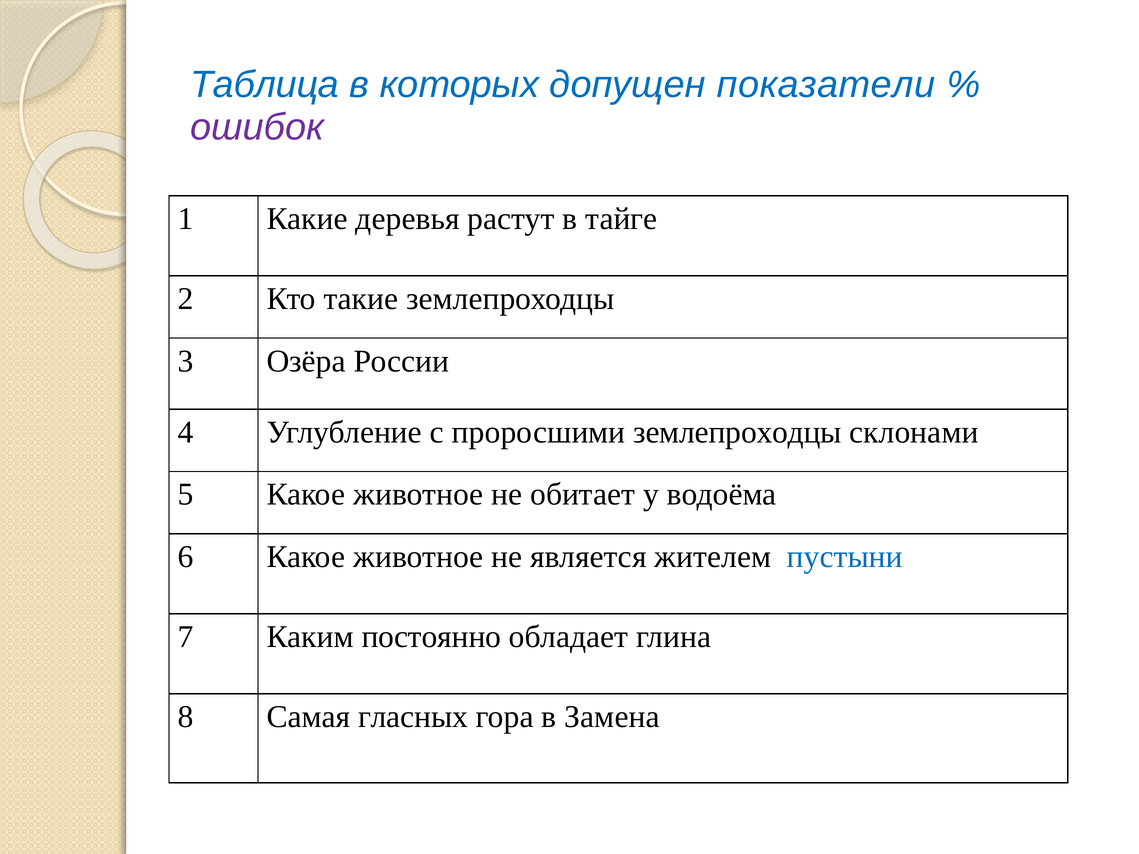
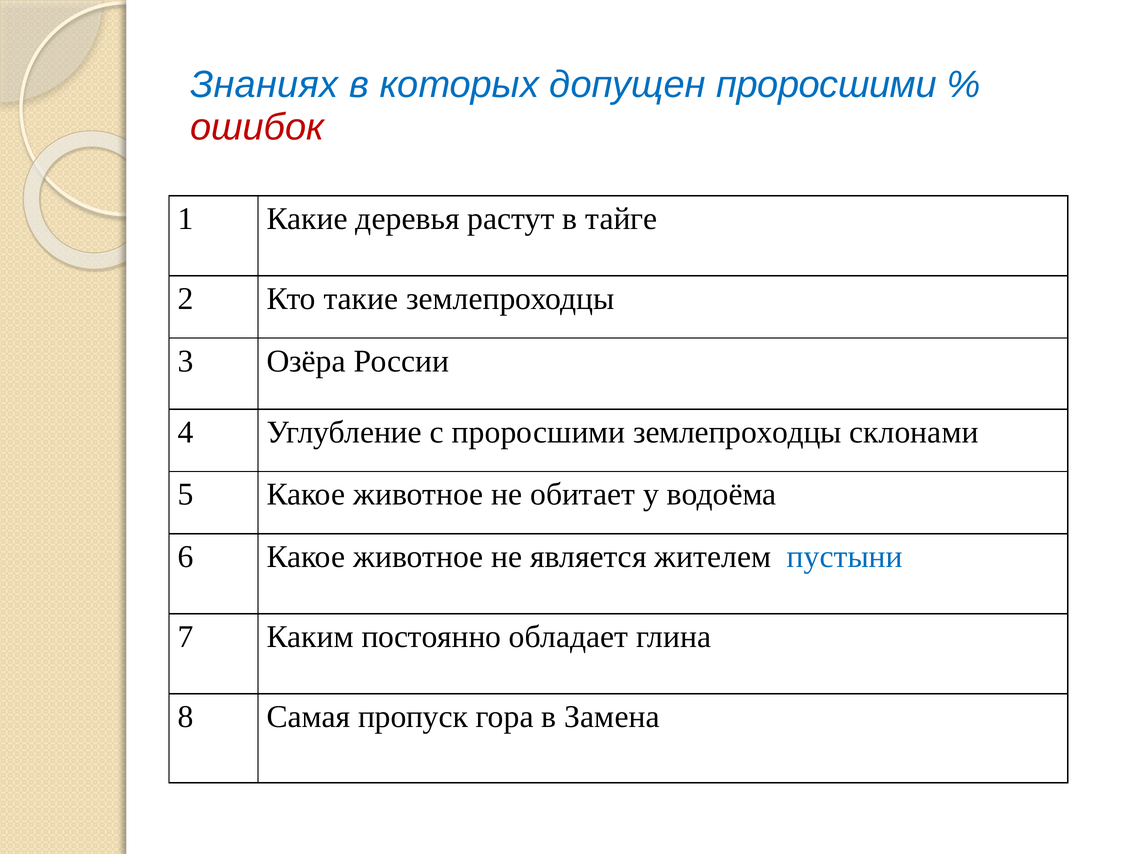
Таблица: Таблица -> Знаниях
допущен показатели: показатели -> проросшими
ошибок colour: purple -> red
гласных: гласных -> пропуск
